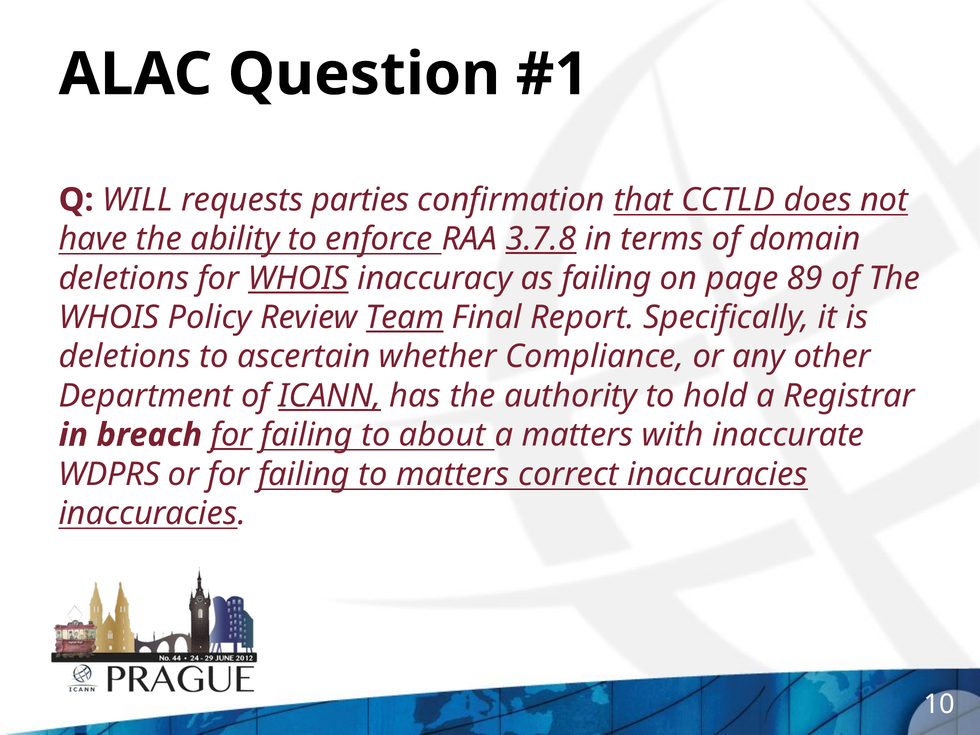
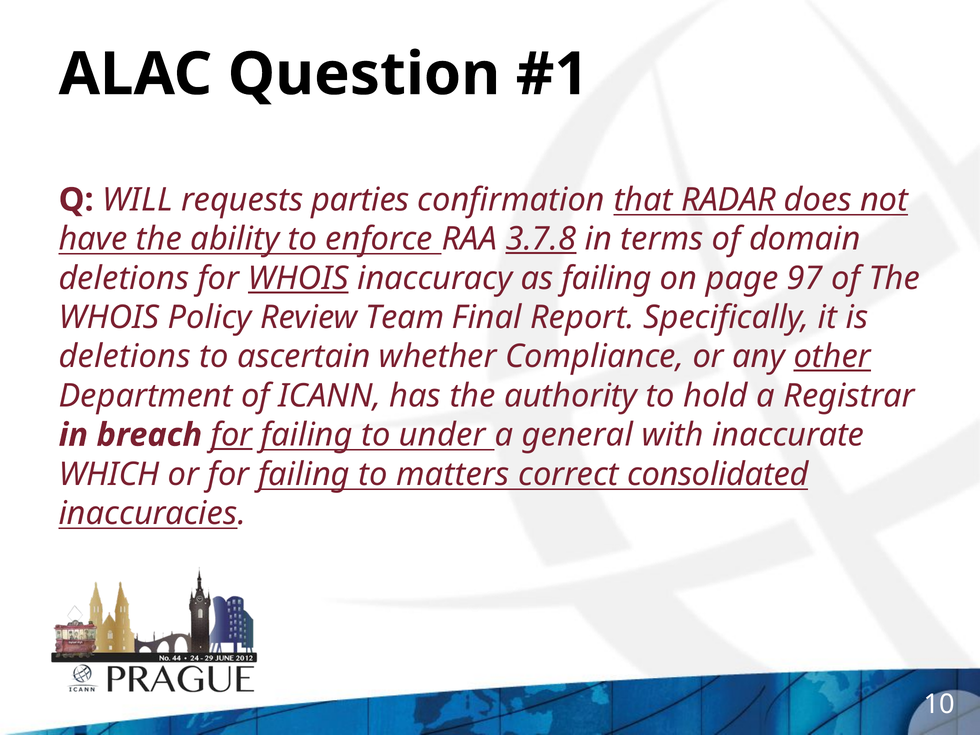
CCTLD: CCTLD -> RADAR
89: 89 -> 97
Team underline: present -> none
other underline: none -> present
ICANN underline: present -> none
about: about -> under
a matters: matters -> general
WDPRS: WDPRS -> WHICH
correct inaccuracies: inaccuracies -> consolidated
